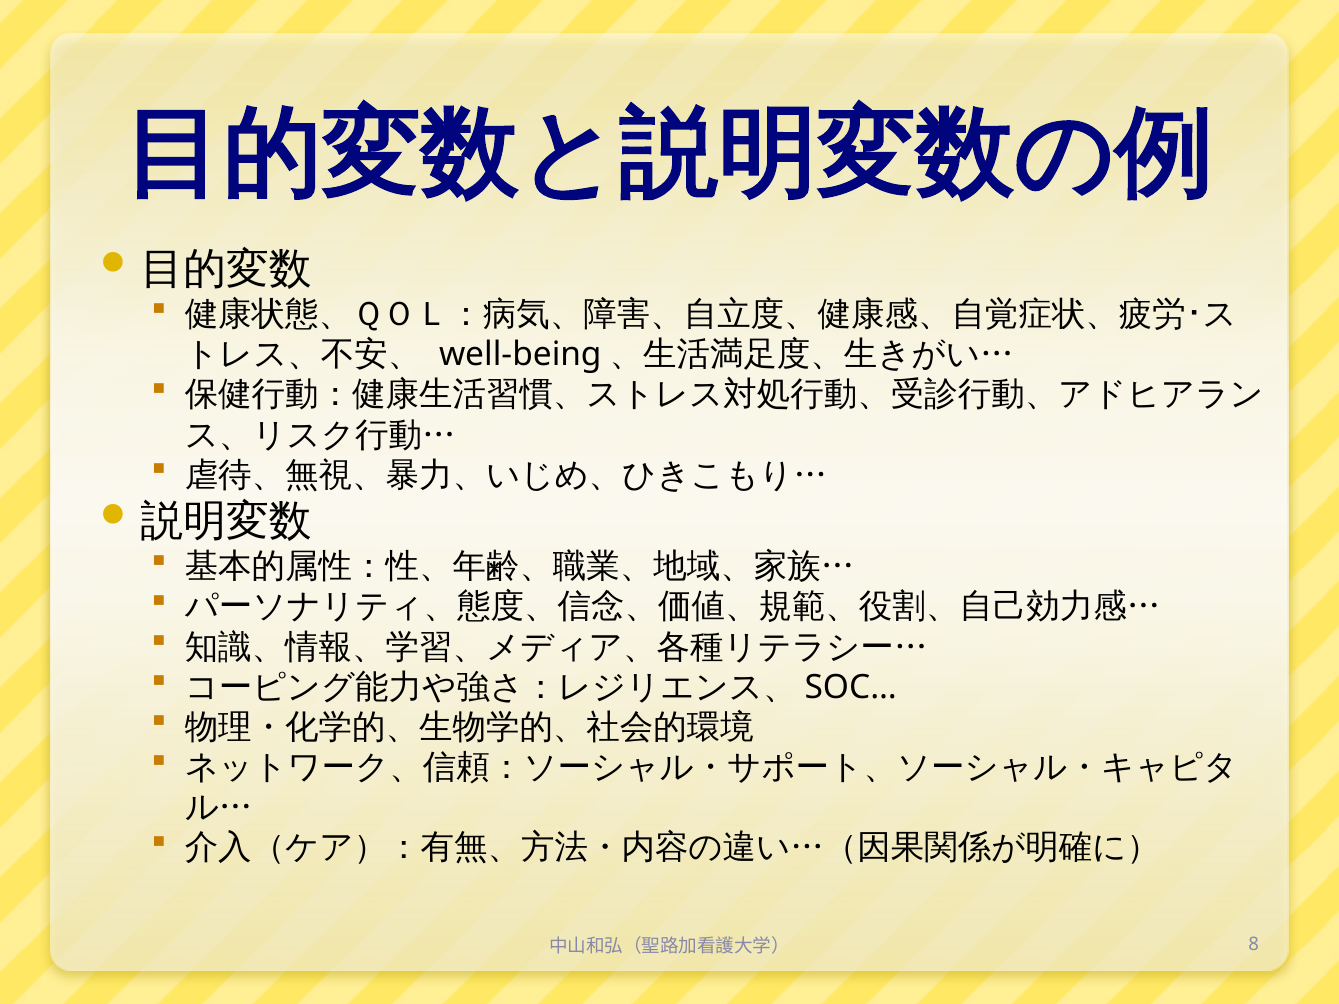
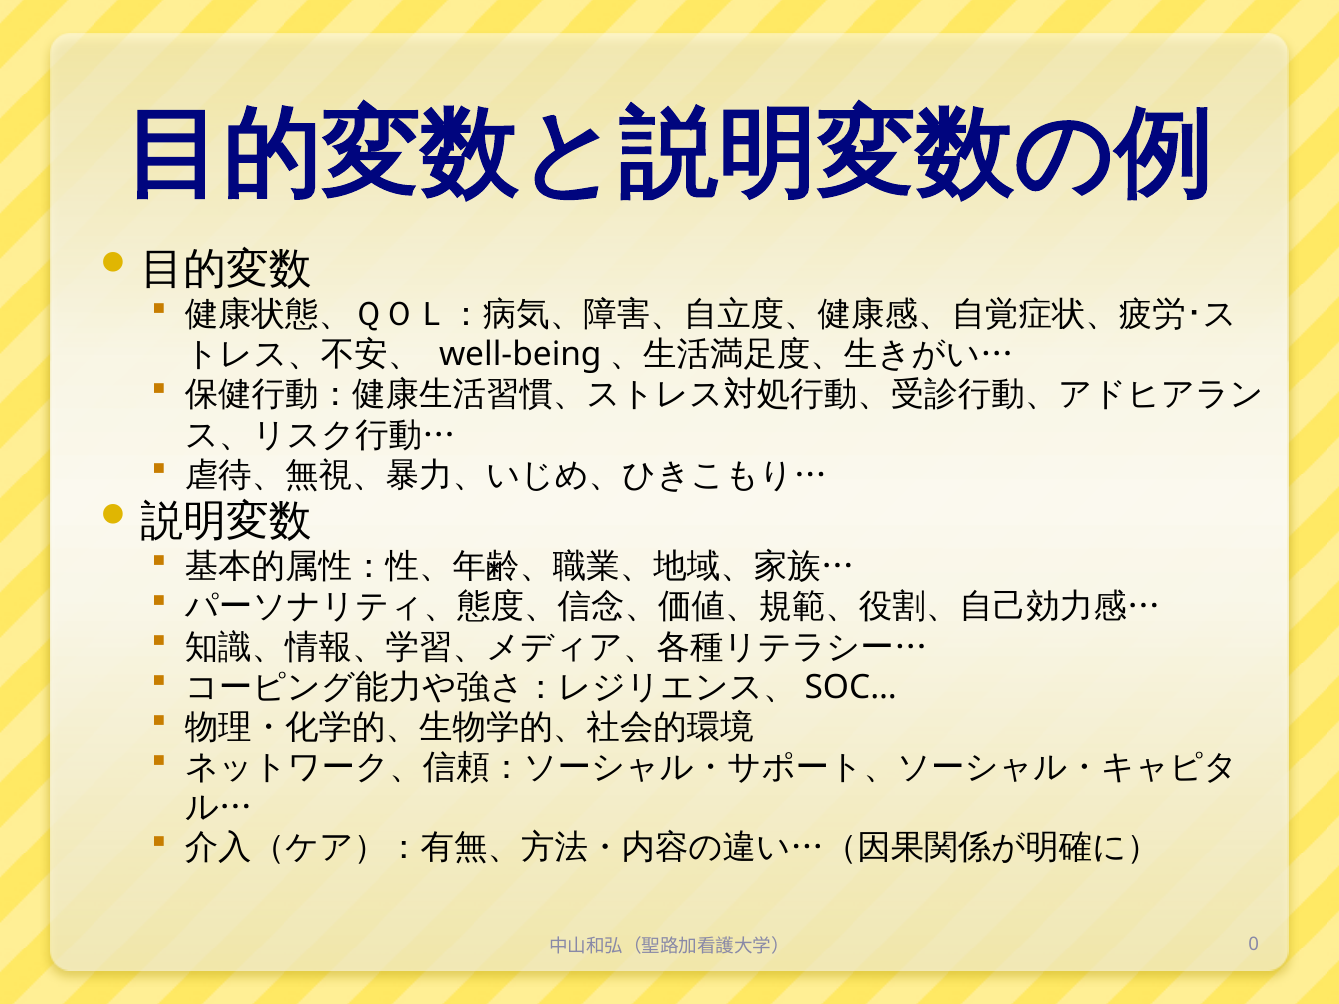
8: 8 -> 0
